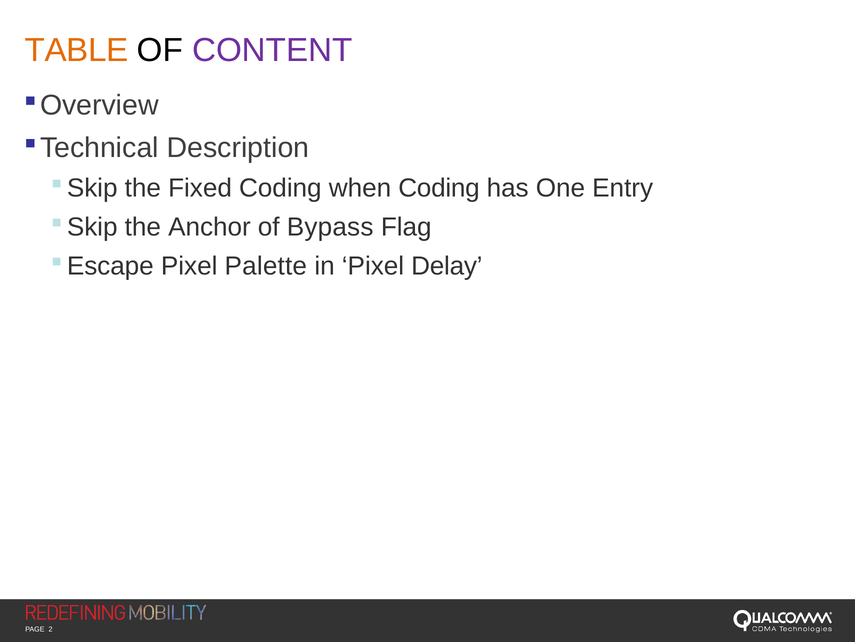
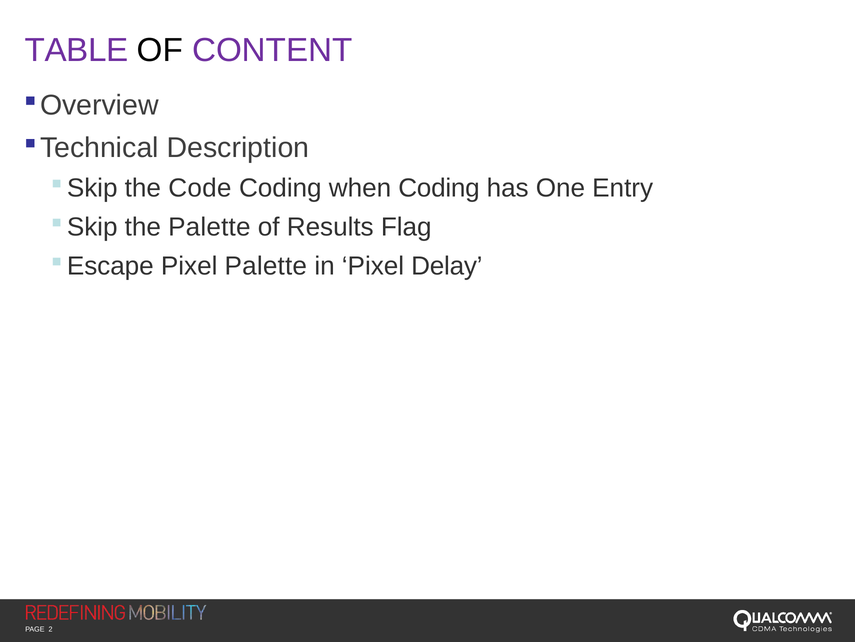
TABLE colour: orange -> purple
Fixed: Fixed -> Code
the Anchor: Anchor -> Palette
Bypass: Bypass -> Results
